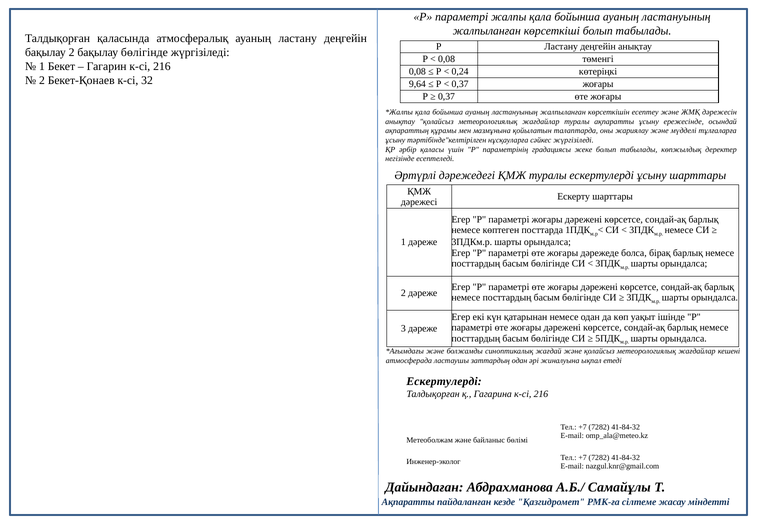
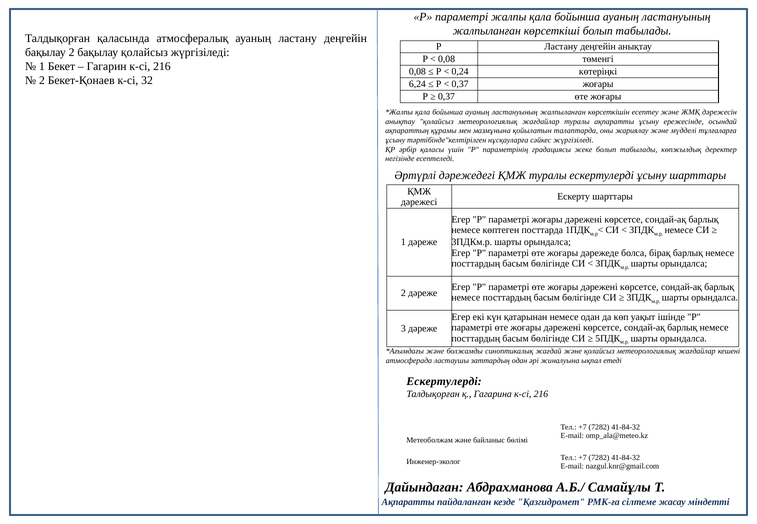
бақылау бөлігінде: бөлігінде -> қолайсыз
9,64: 9,64 -> 6,24
